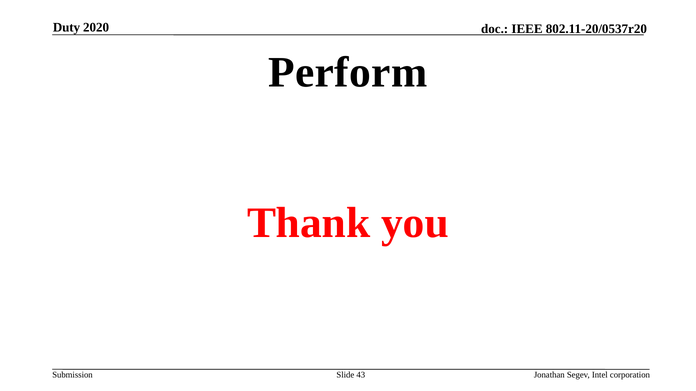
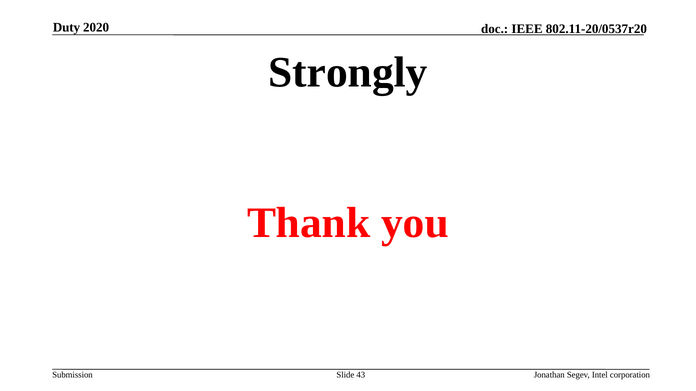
Perform: Perform -> Strongly
